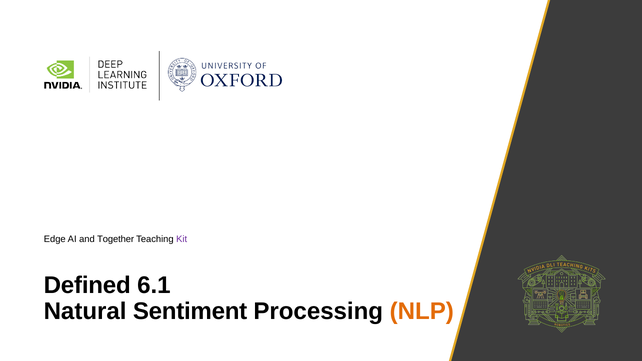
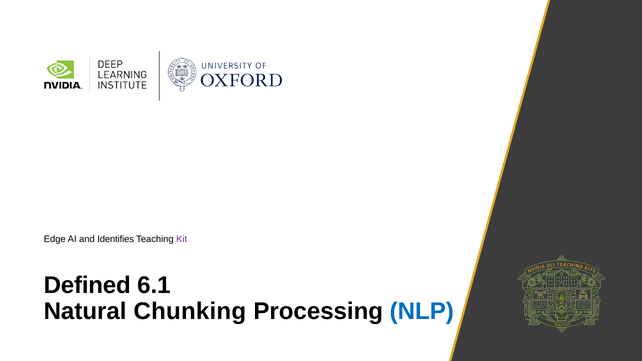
Together: Together -> Identifies
Sentiment: Sentiment -> Chunking
NLP colour: orange -> blue
